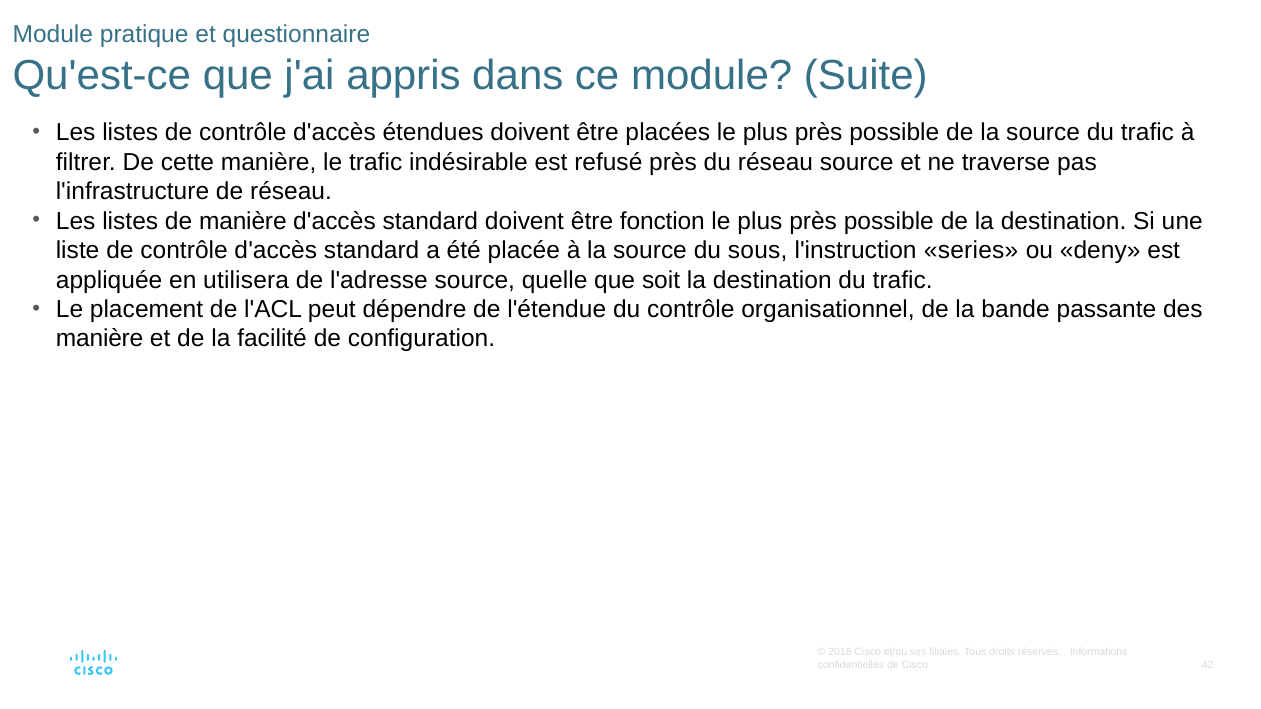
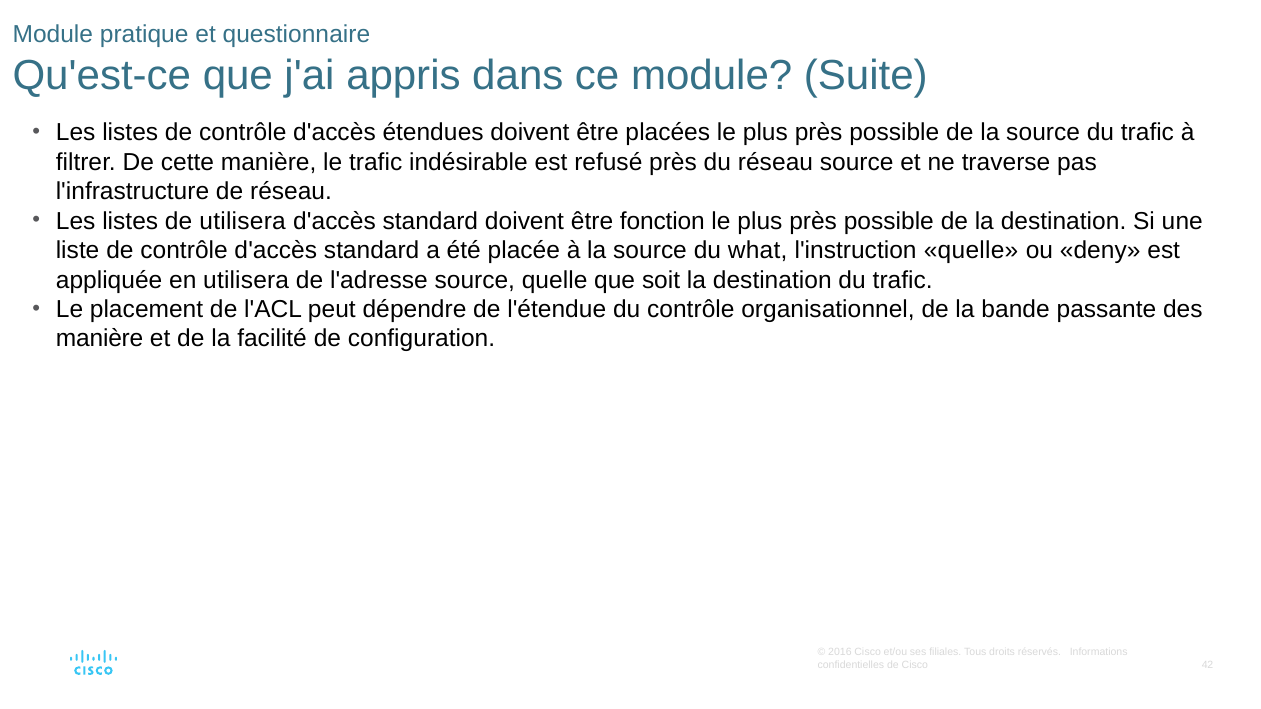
de manière: manière -> utilisera
sous: sous -> what
l'instruction series: series -> quelle
